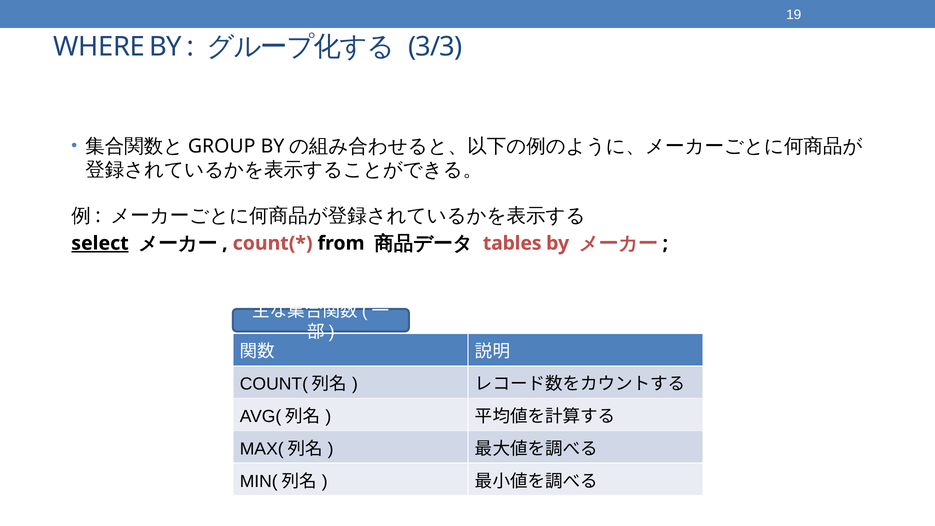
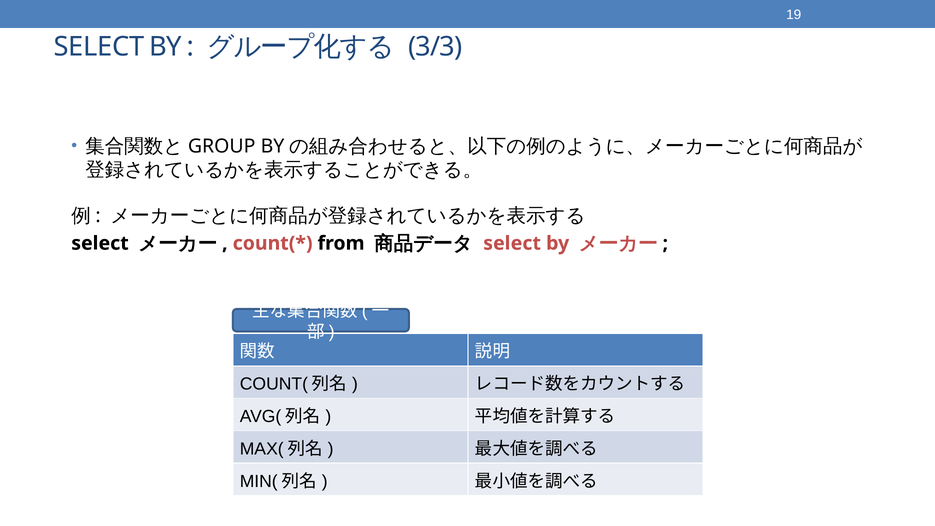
WHERE at (99, 47): WHERE -> SELECT
select at (100, 243) underline: present -> none
tables at (512, 243): tables -> select
